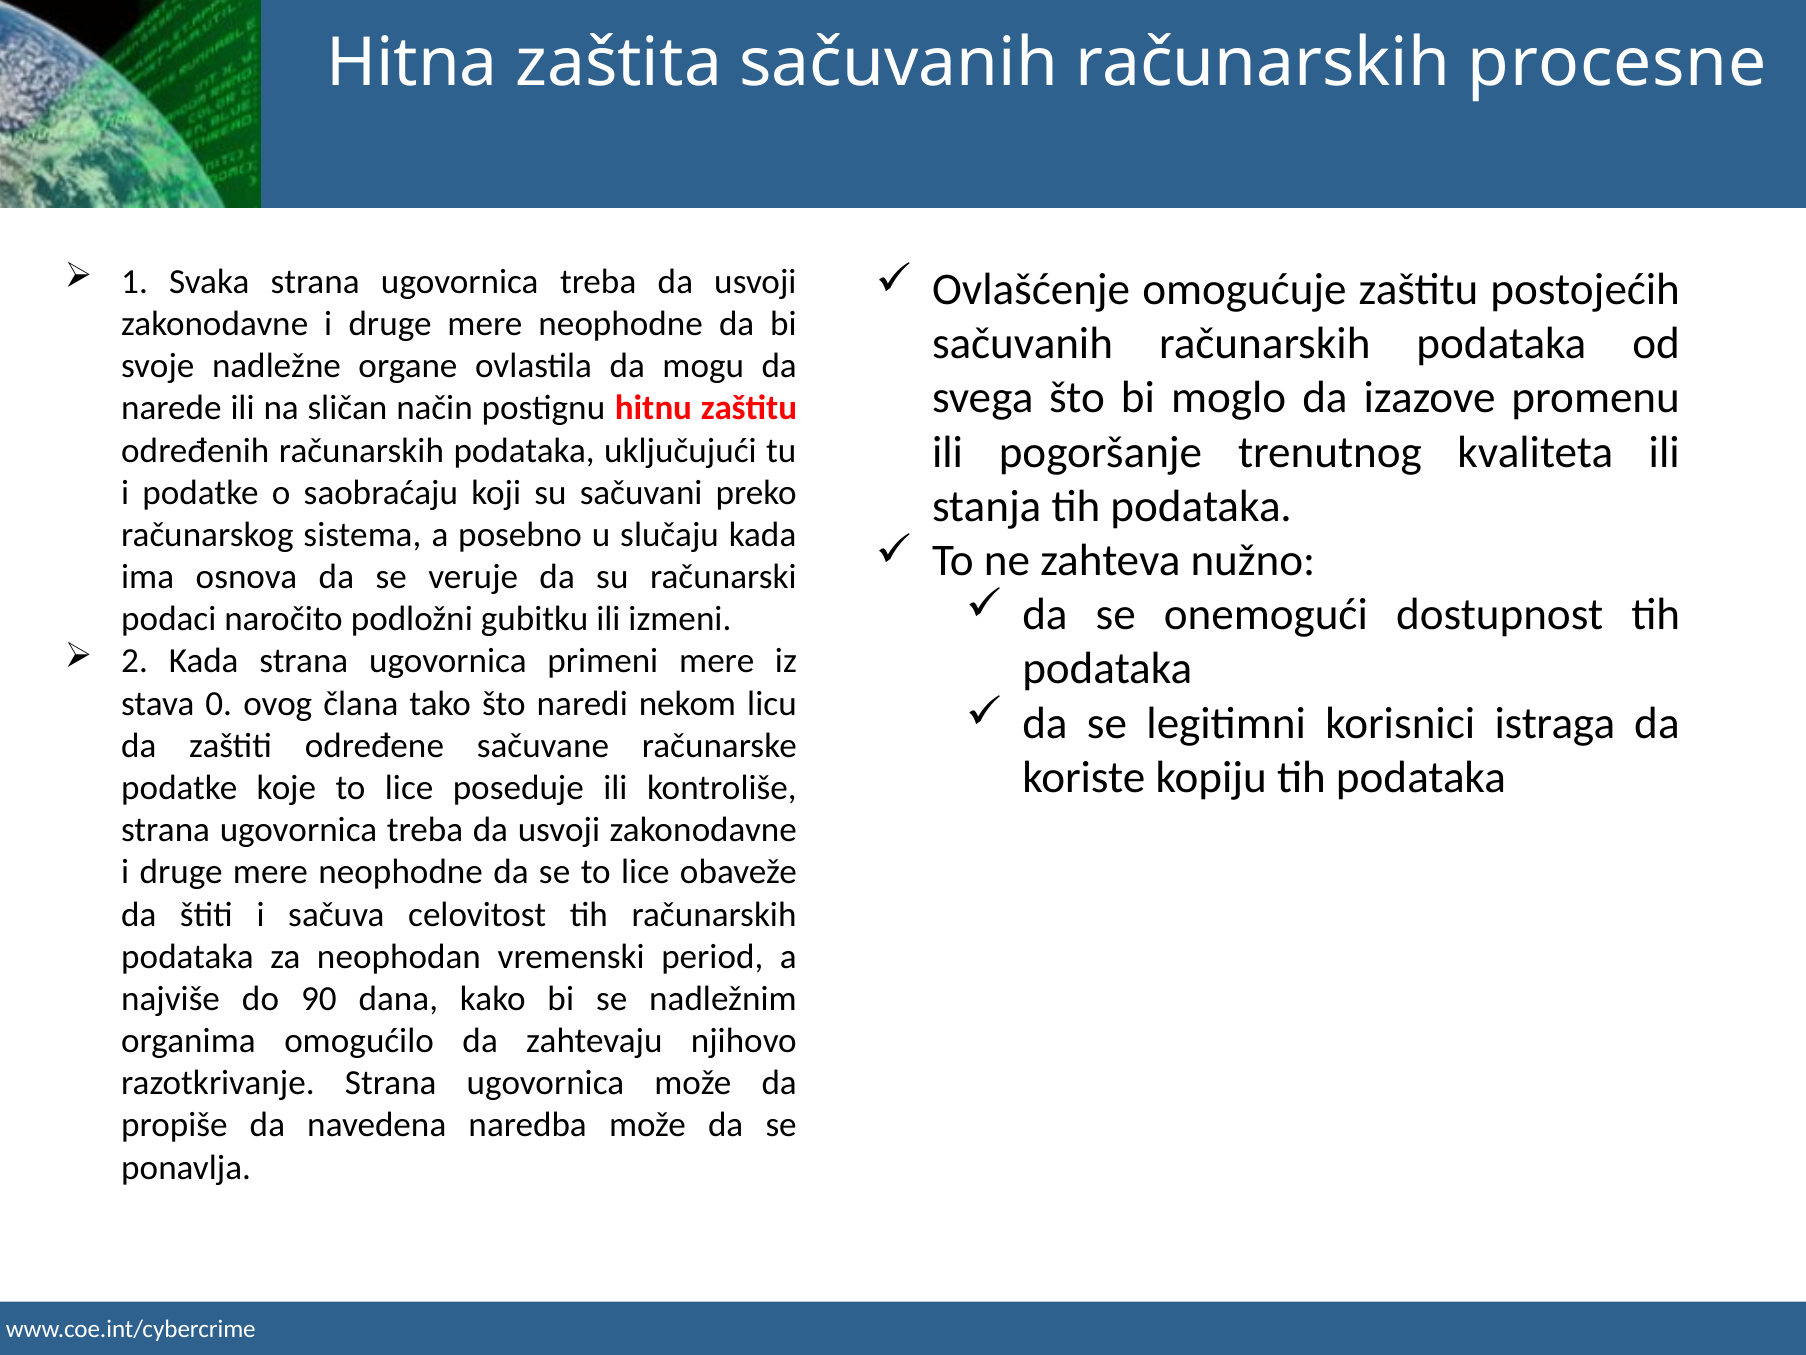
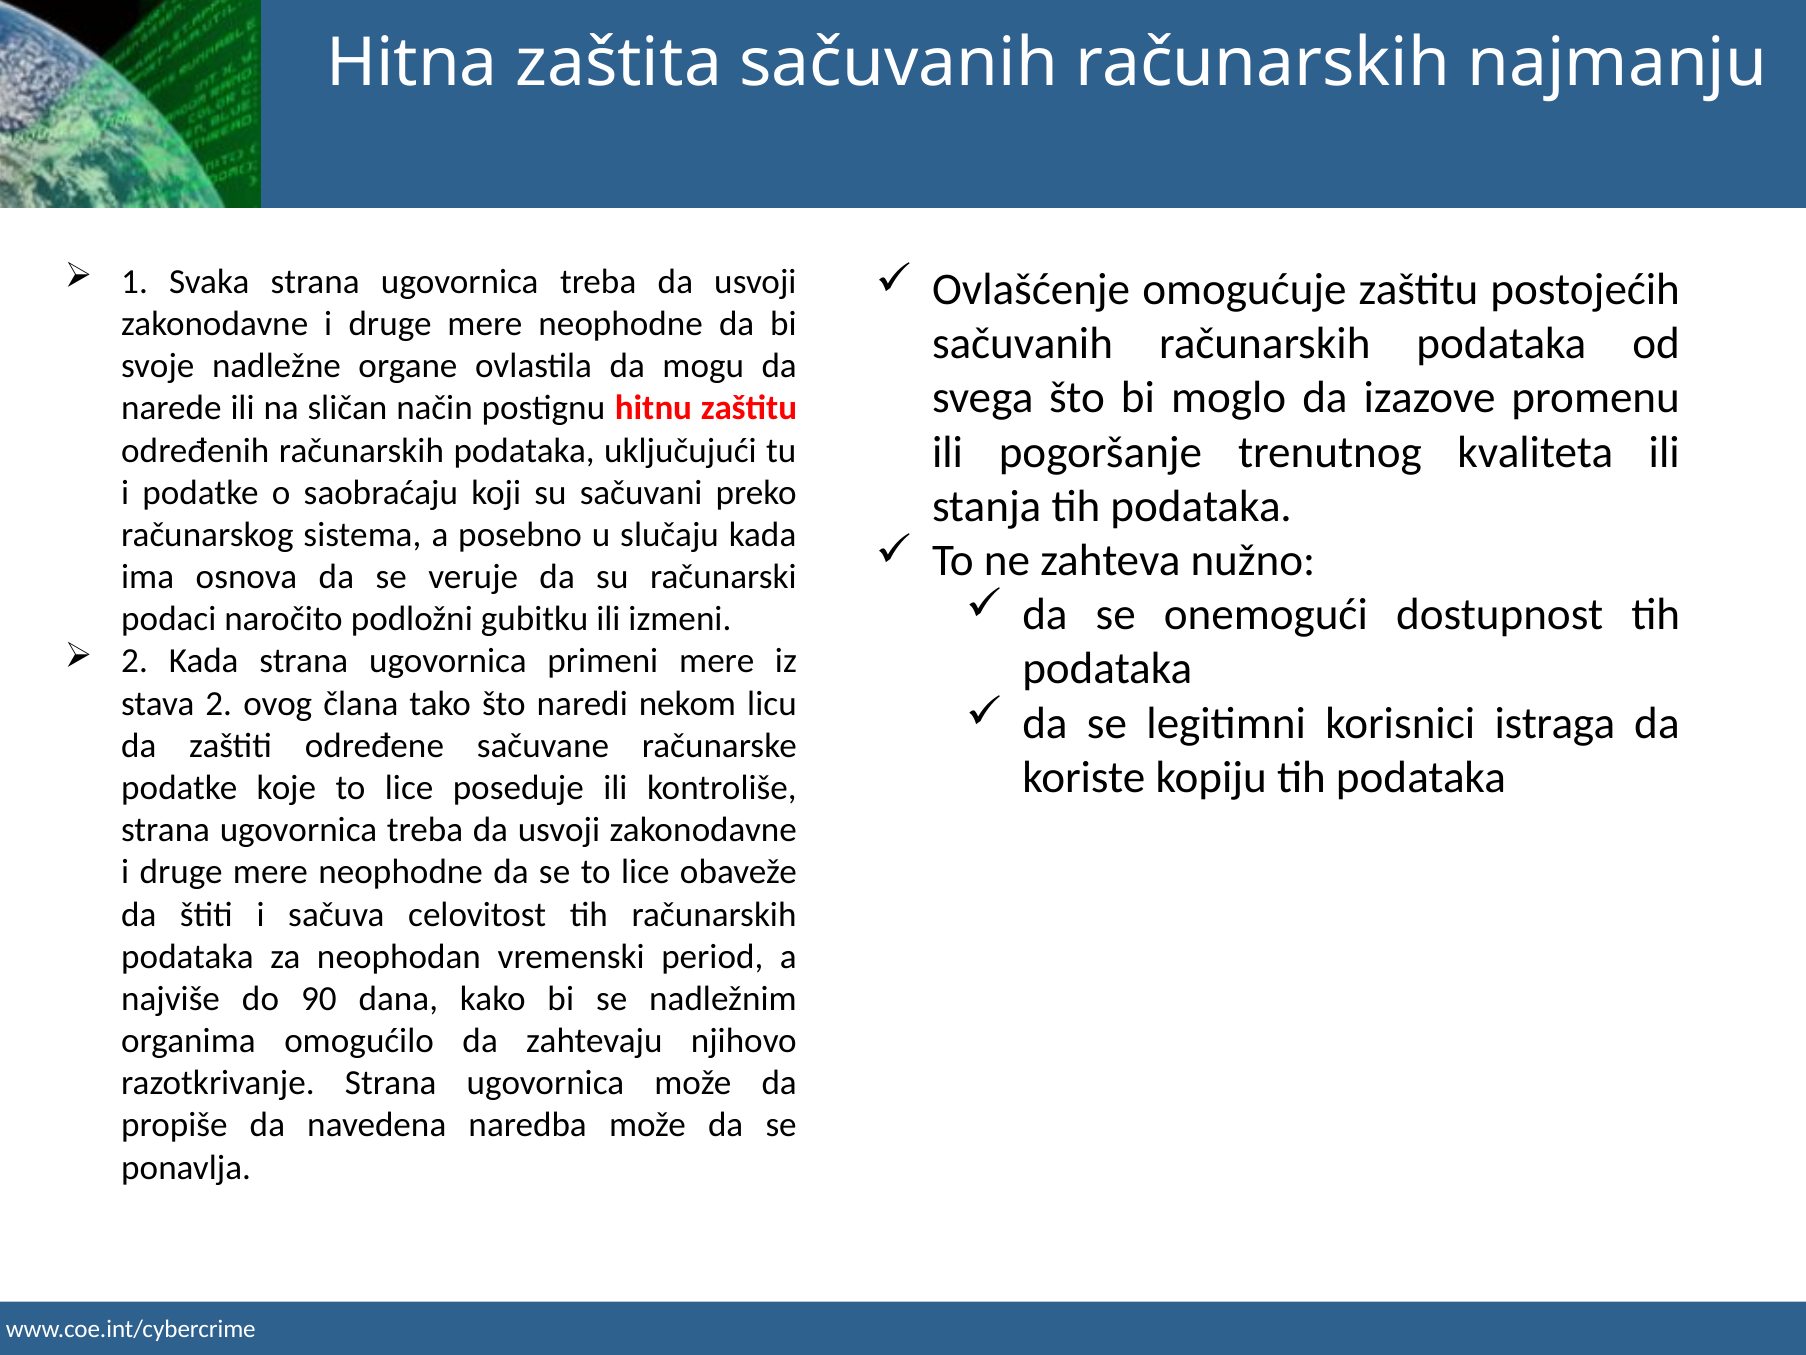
procesne: procesne -> najmanju
stava 0: 0 -> 2
